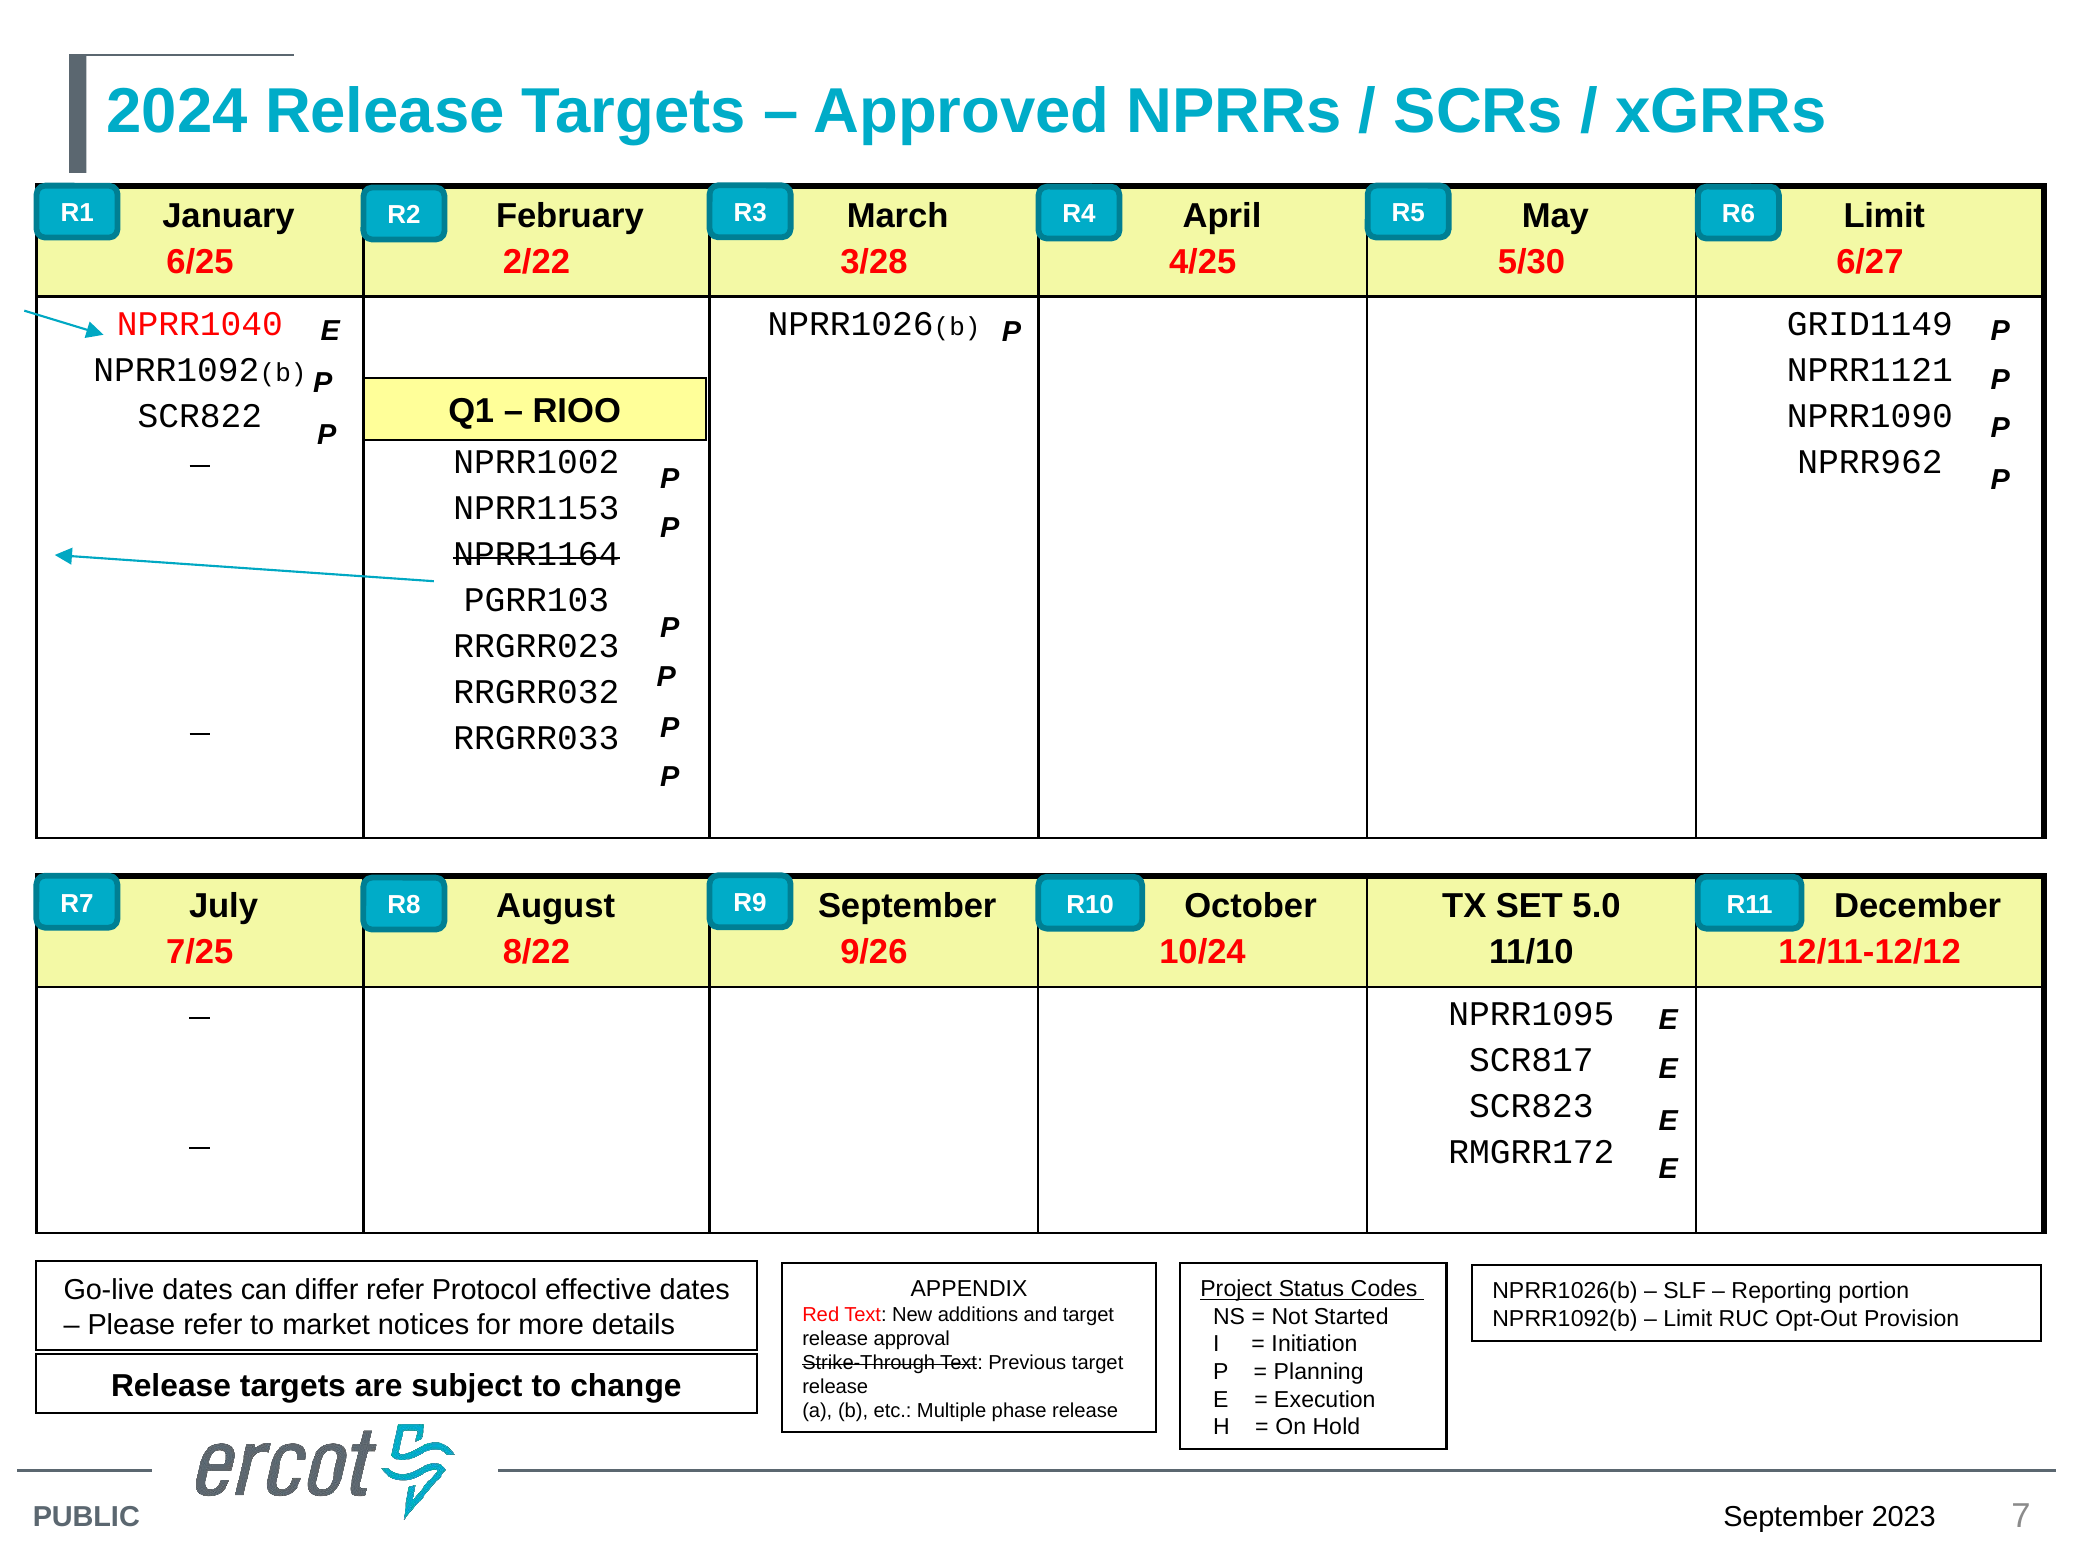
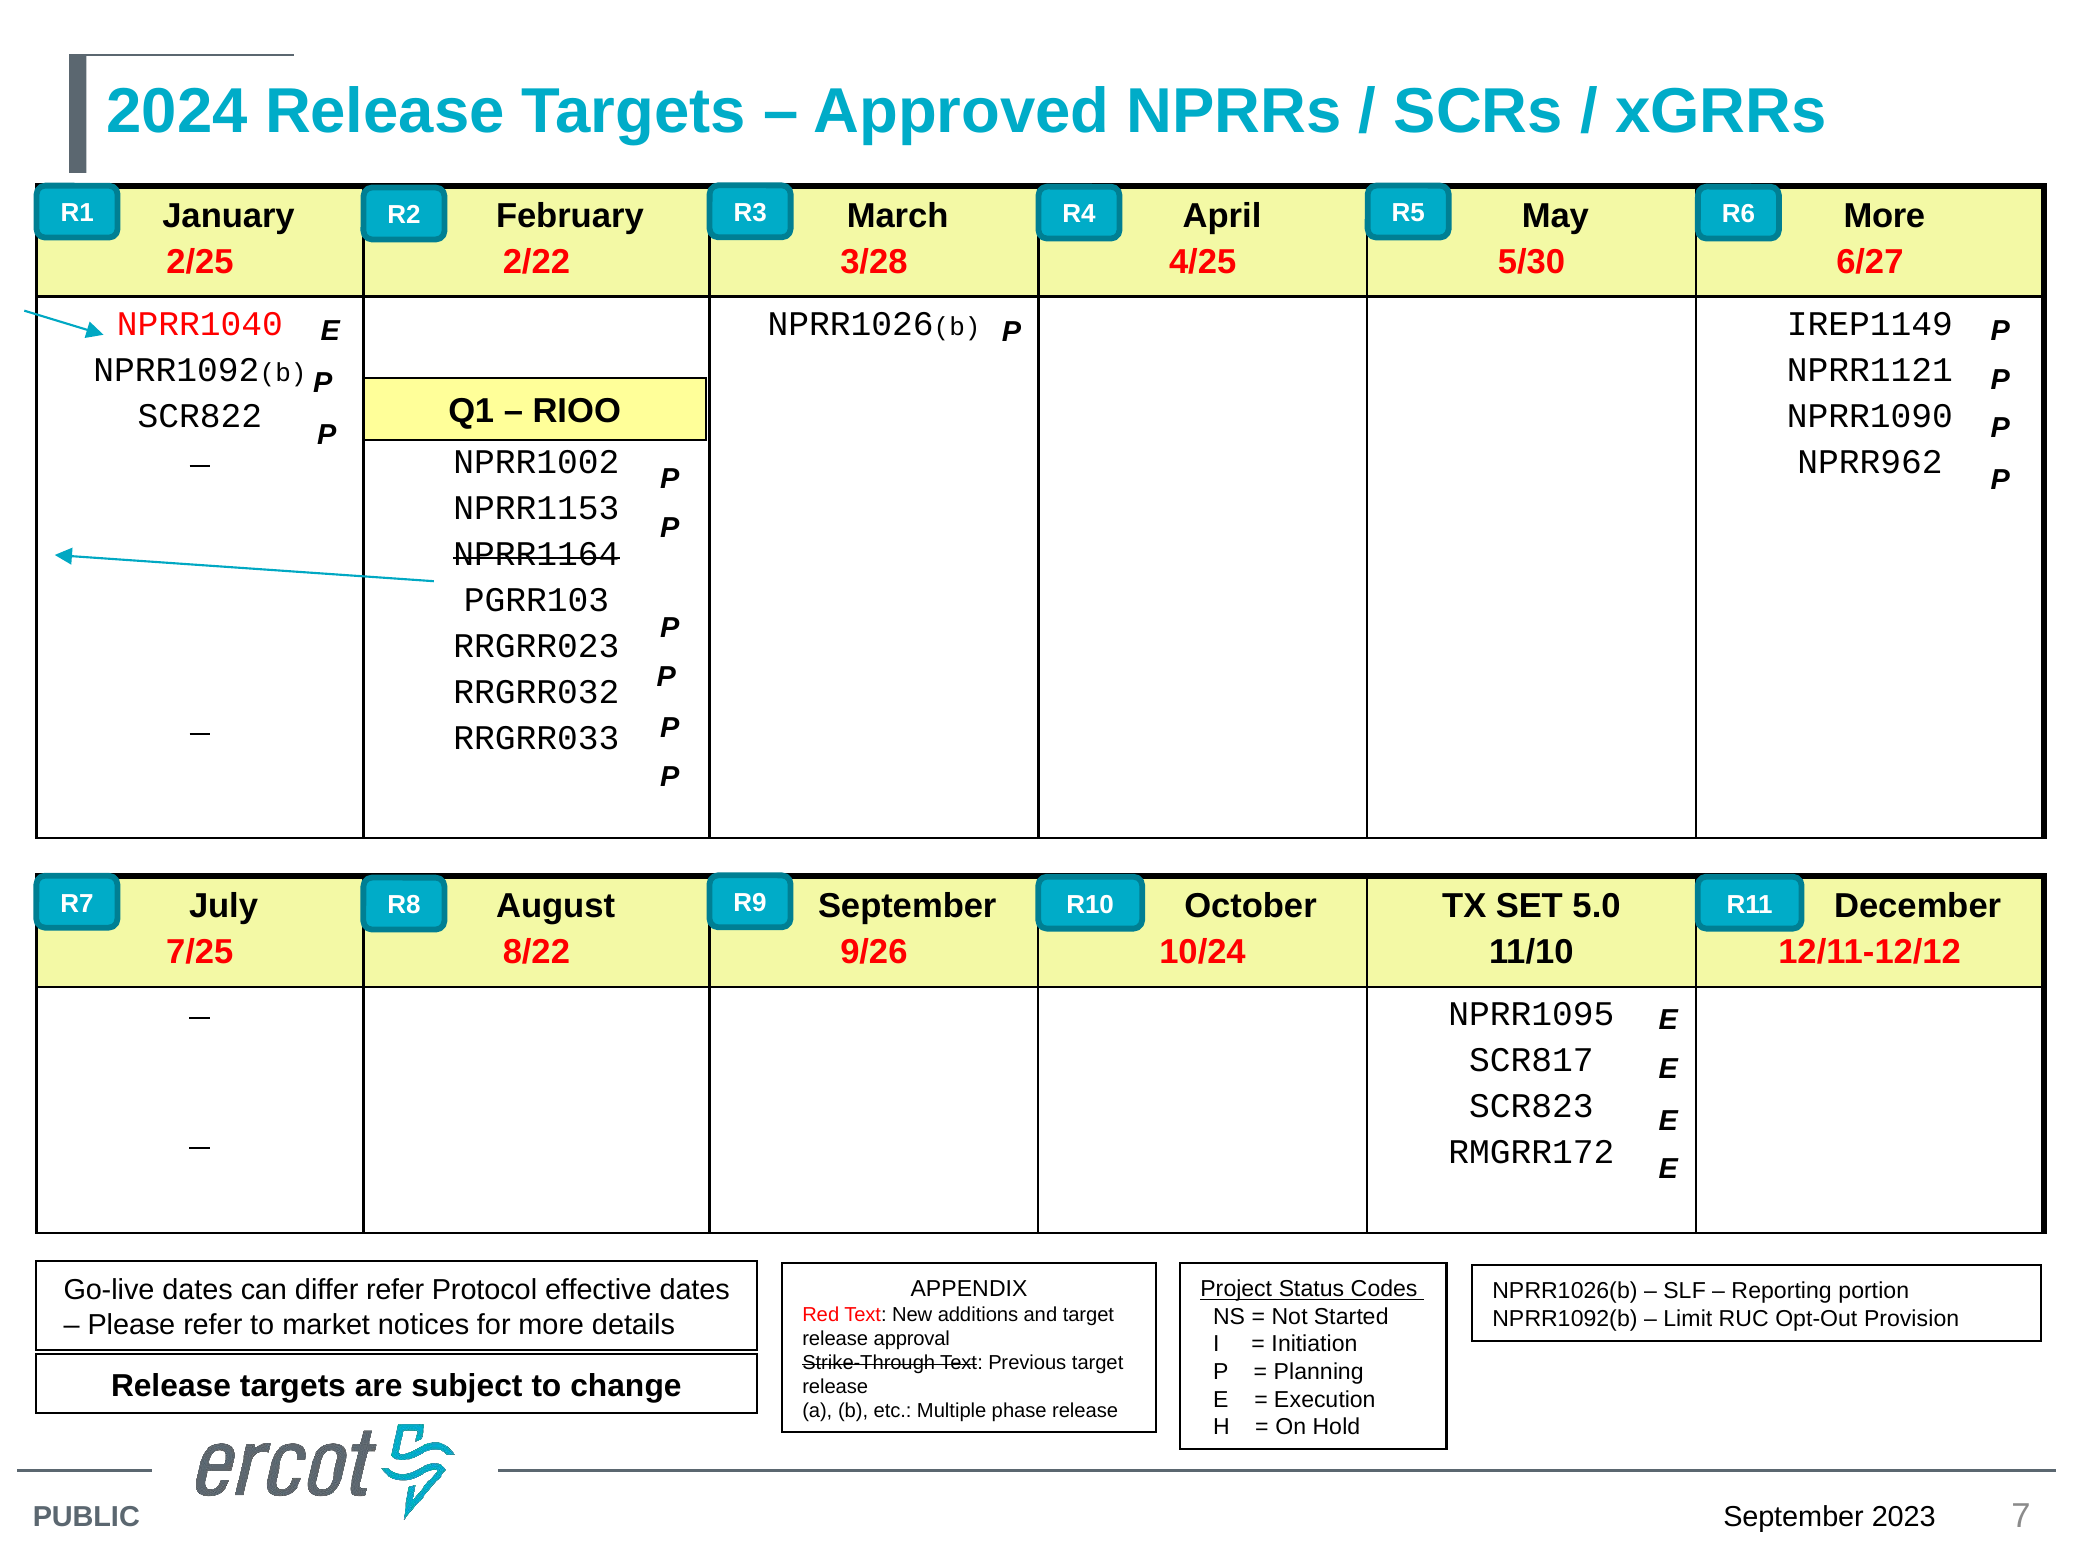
Limit at (1884, 216): Limit -> More
6/25: 6/25 -> 2/25
GRID1149: GRID1149 -> IREP1149
